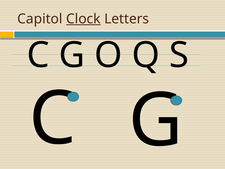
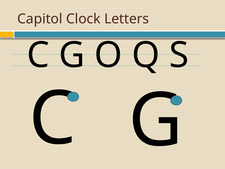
Clock underline: present -> none
